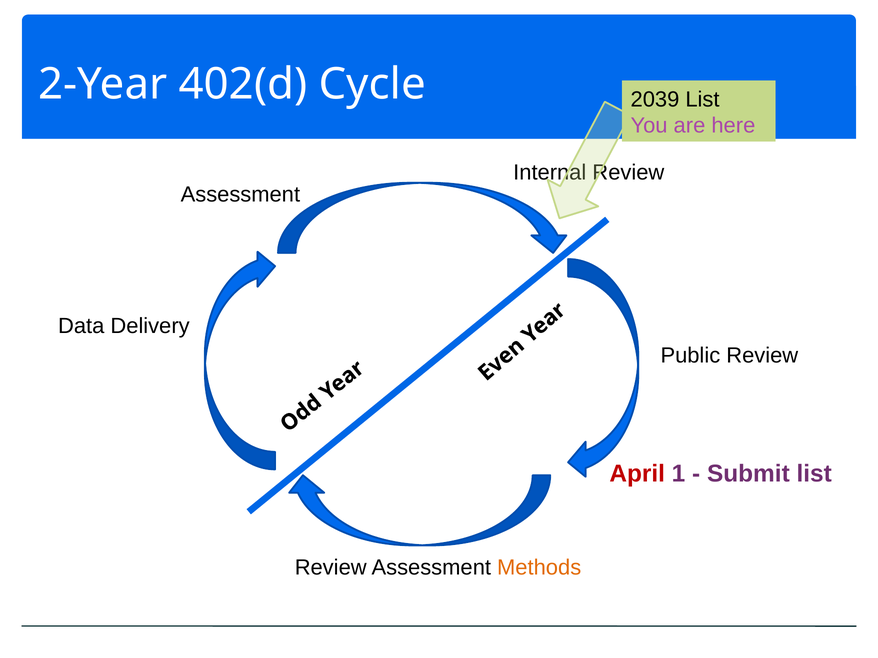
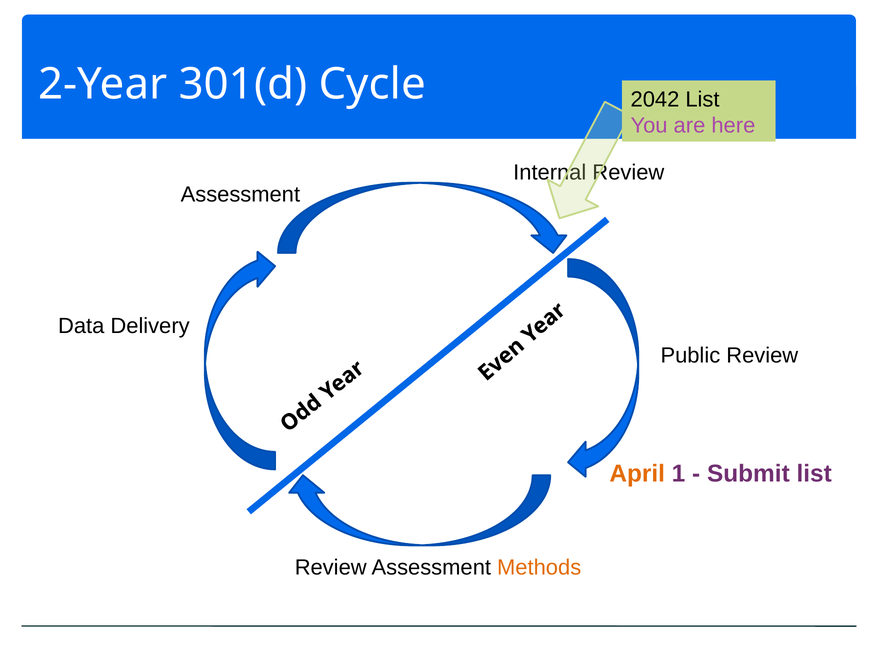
402(d: 402(d -> 301(d
2039: 2039 -> 2042
April colour: red -> orange
